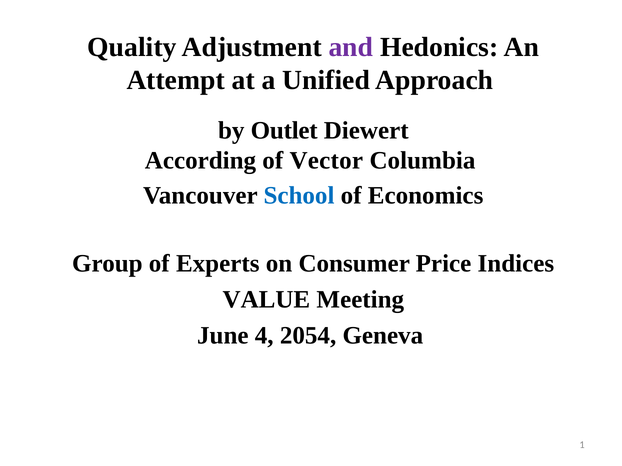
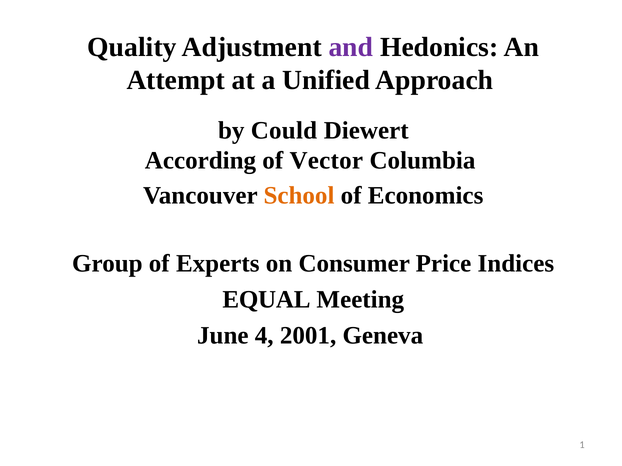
Outlet: Outlet -> Could
School colour: blue -> orange
VALUE: VALUE -> EQUAL
2054: 2054 -> 2001
